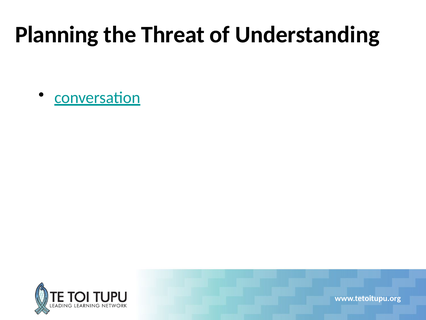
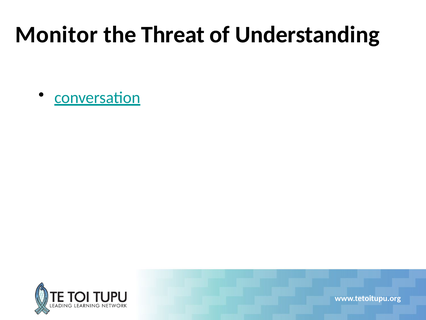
Planning: Planning -> Monitor
